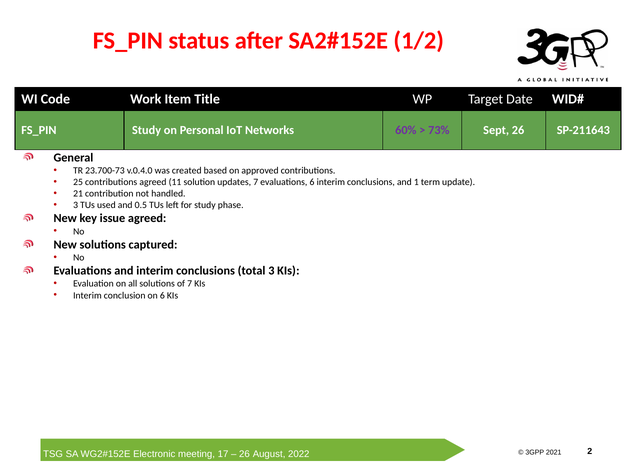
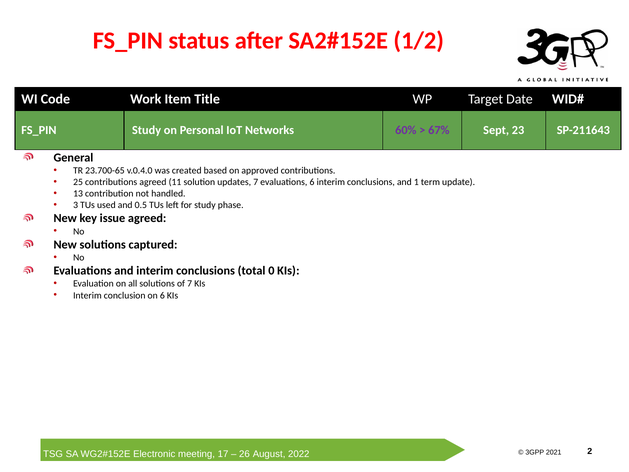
73%: 73% -> 67%
Sept 26: 26 -> 23
23.700-73: 23.700-73 -> 23.700-65
21: 21 -> 13
total 3: 3 -> 0
